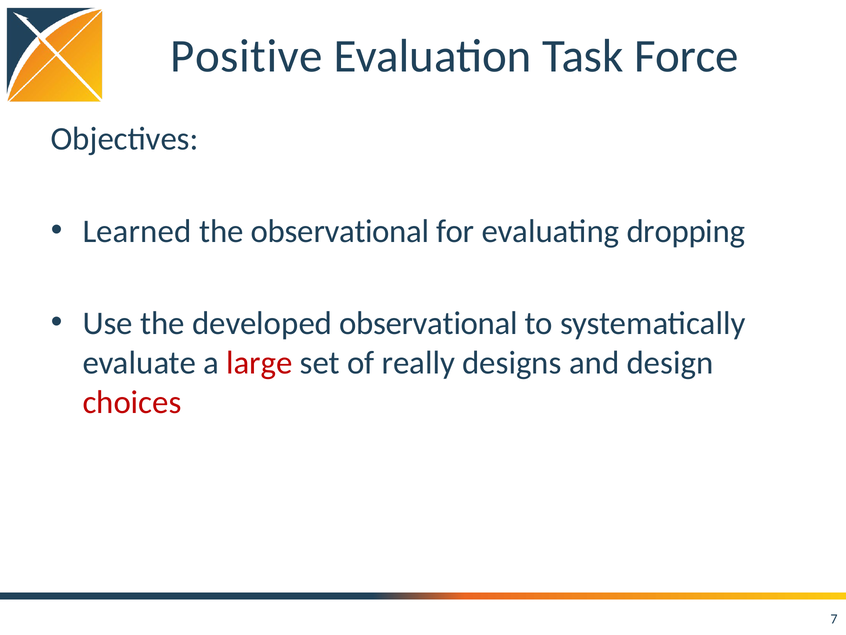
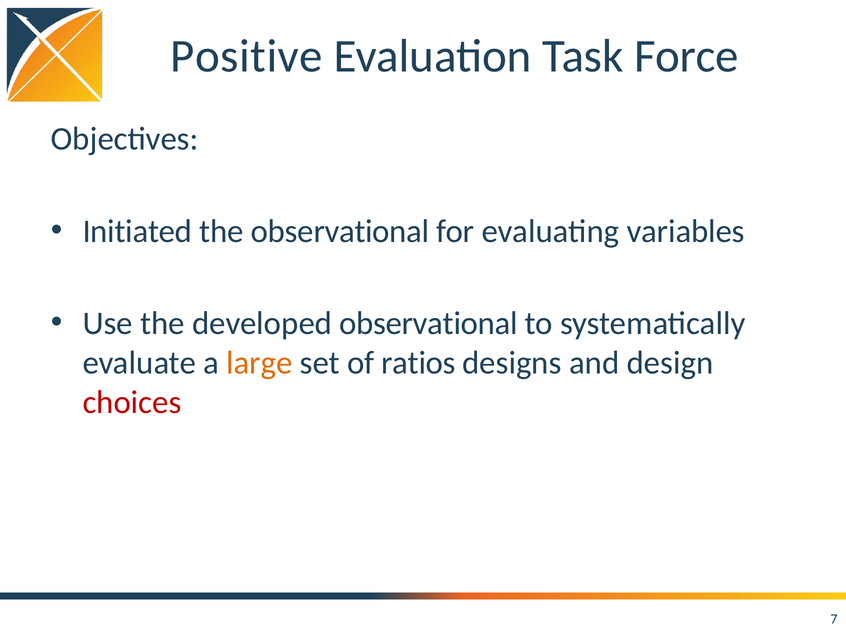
Learned: Learned -> Initiated
dropping: dropping -> variables
large colour: red -> orange
really: really -> ratios
